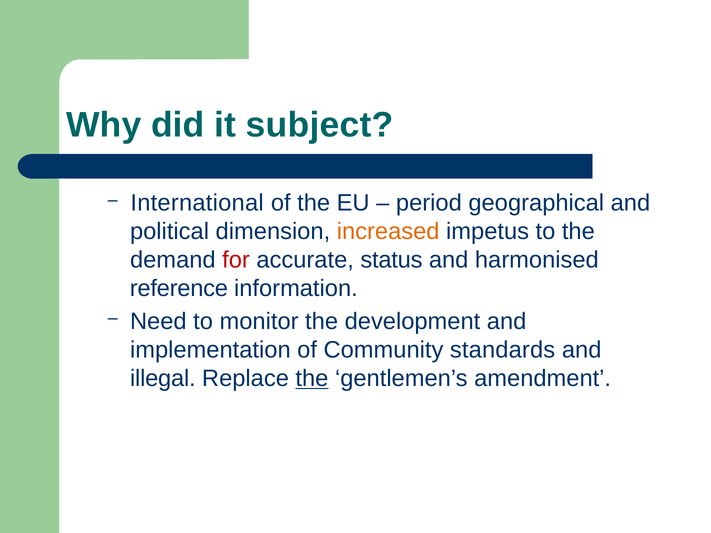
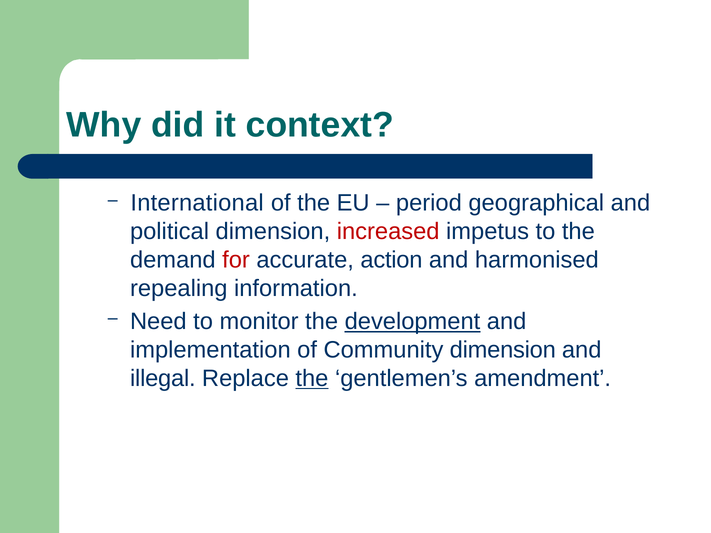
subject: subject -> context
increased colour: orange -> red
status: status -> action
reference: reference -> repealing
development underline: none -> present
Community standards: standards -> dimension
